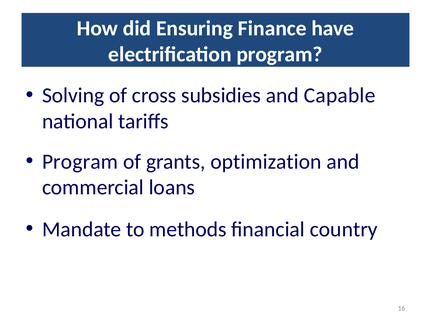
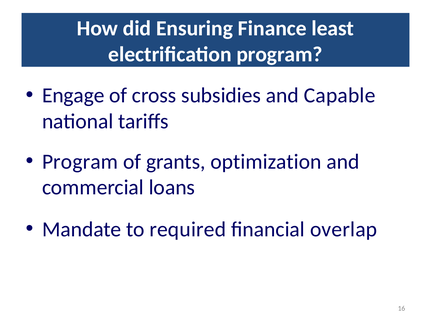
have: have -> least
Solving: Solving -> Engage
methods: methods -> required
country: country -> overlap
